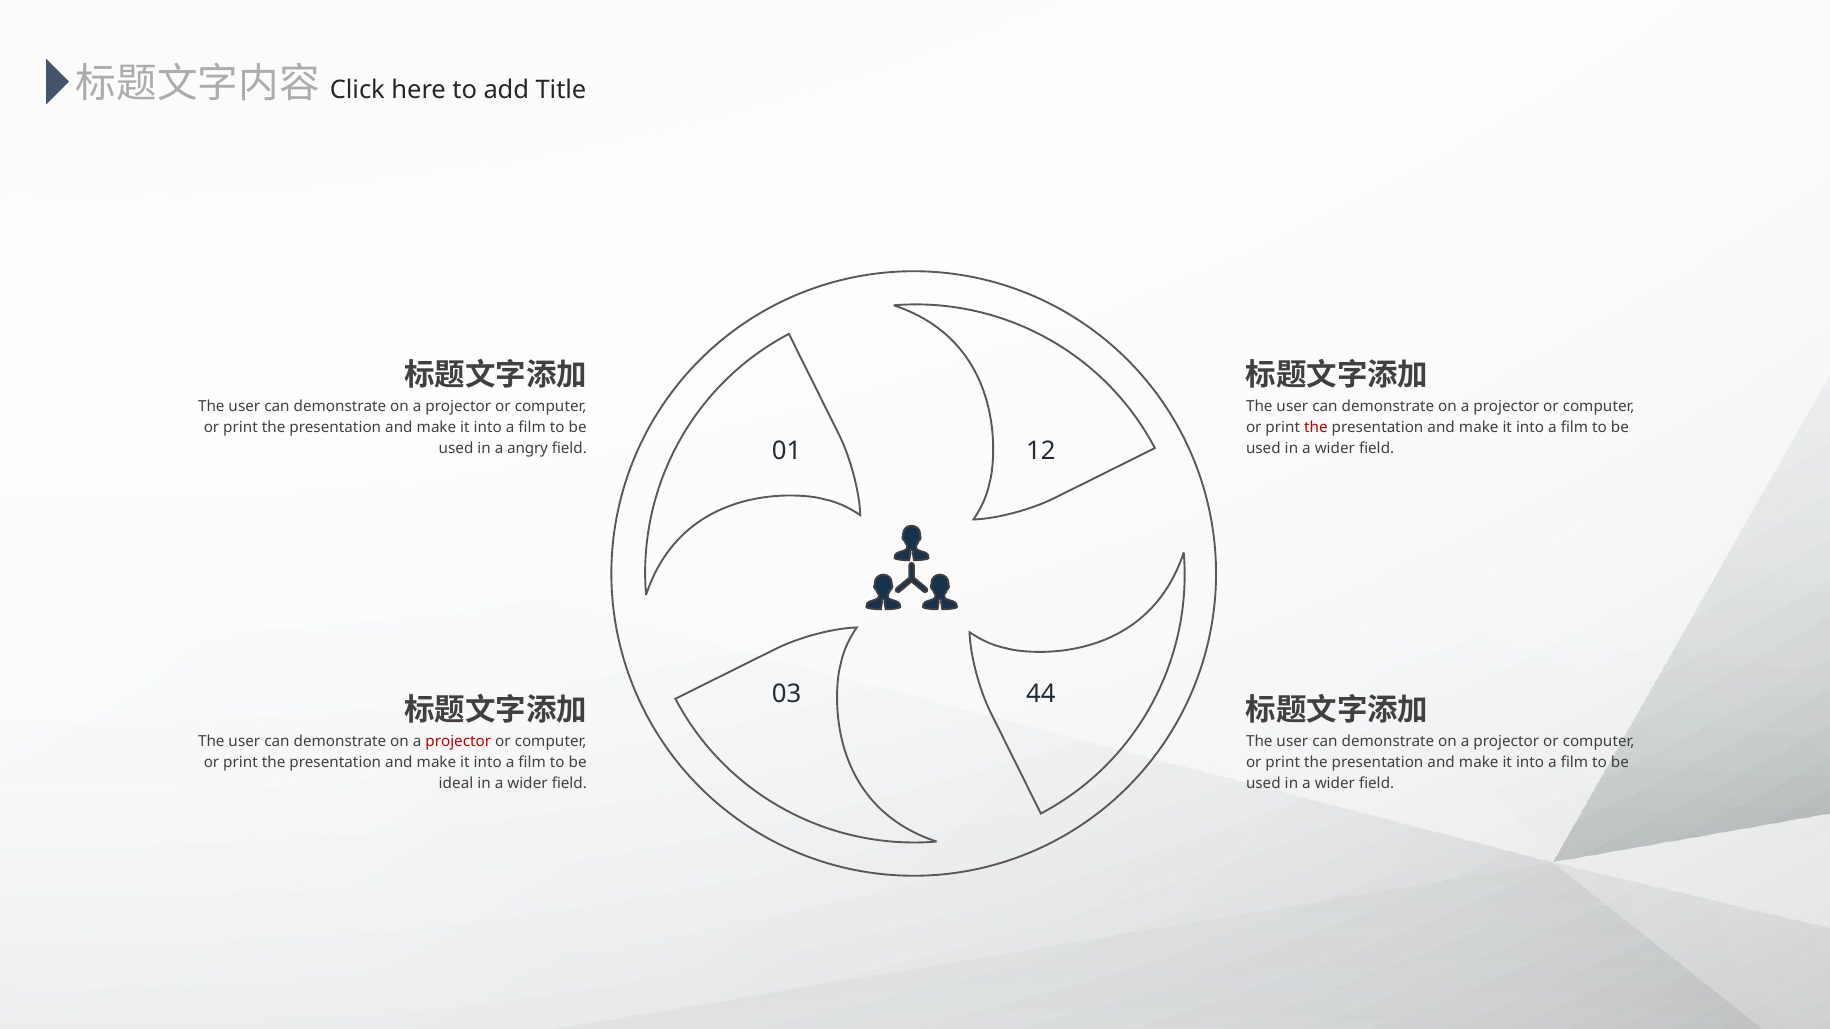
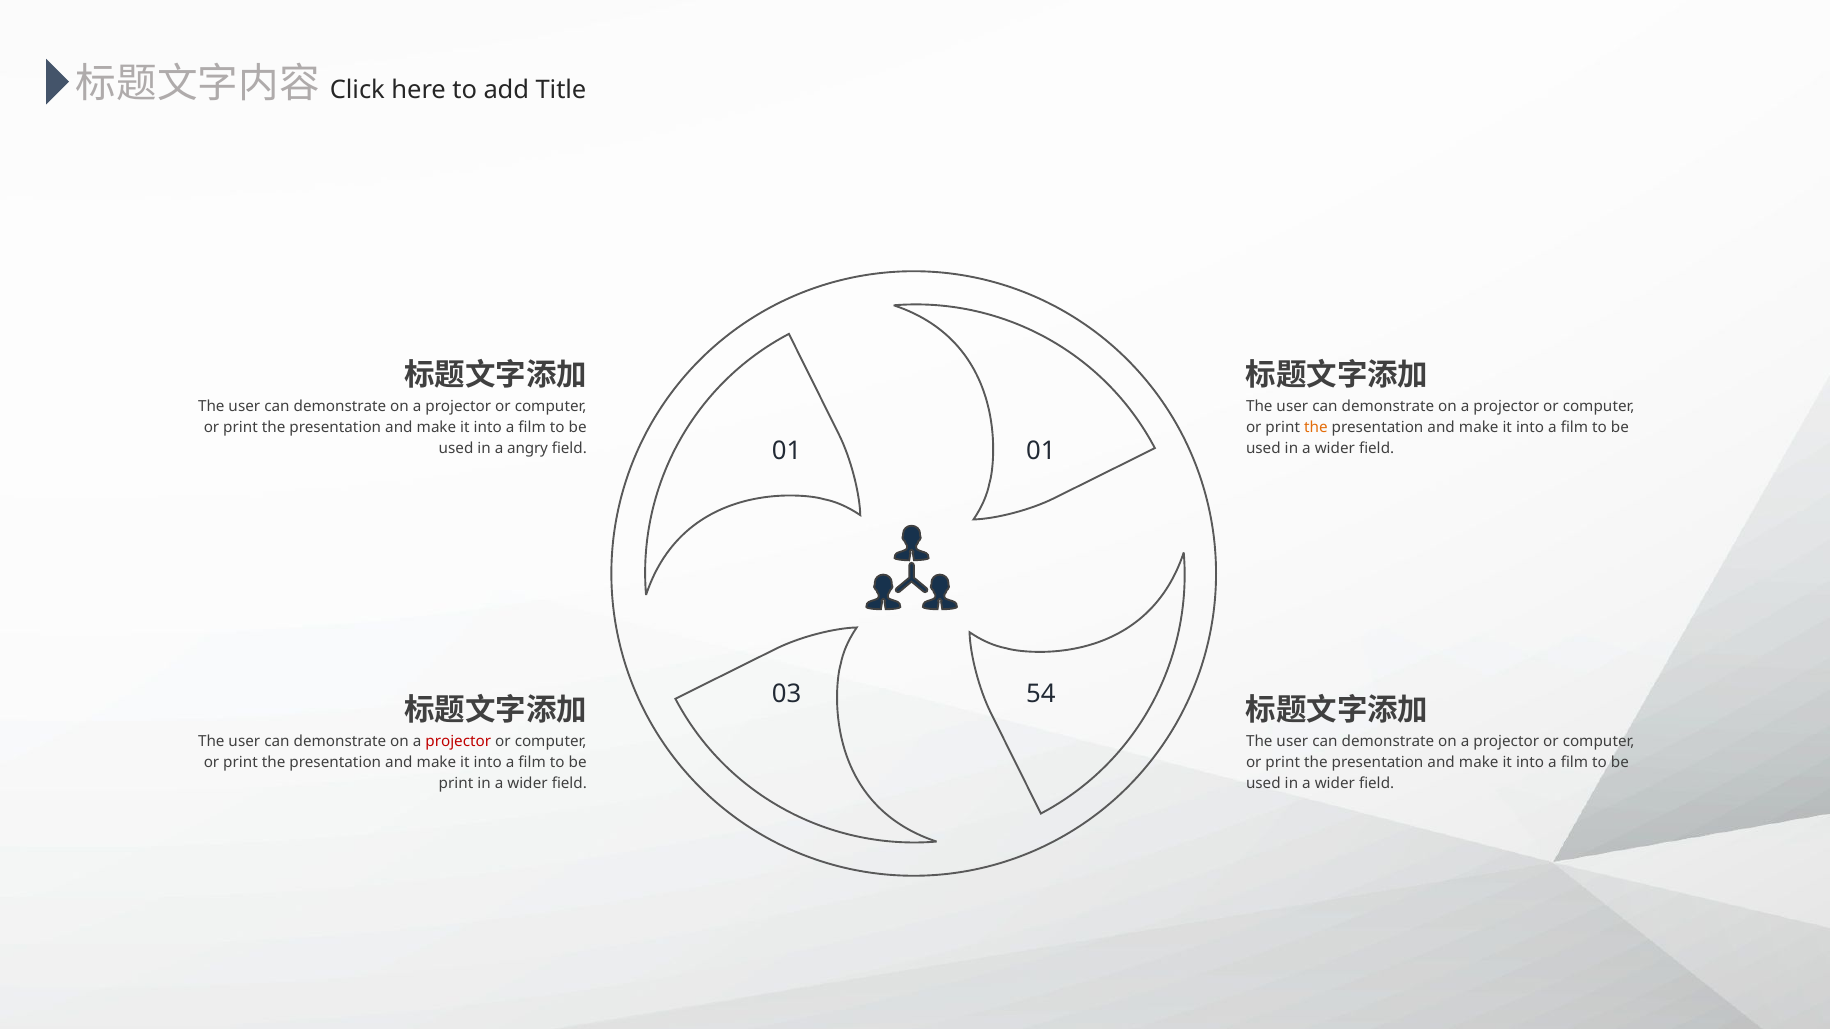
the at (1316, 428) colour: red -> orange
01 12: 12 -> 01
44: 44 -> 54
ideal at (456, 784): ideal -> print
